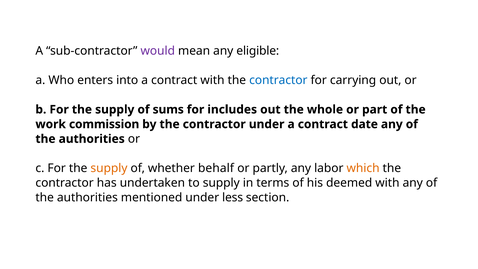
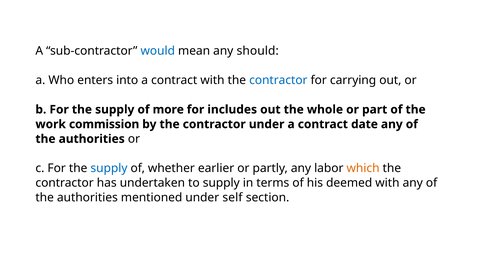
would colour: purple -> blue
eligible: eligible -> should
sums: sums -> more
supply at (109, 168) colour: orange -> blue
behalf: behalf -> earlier
less: less -> self
